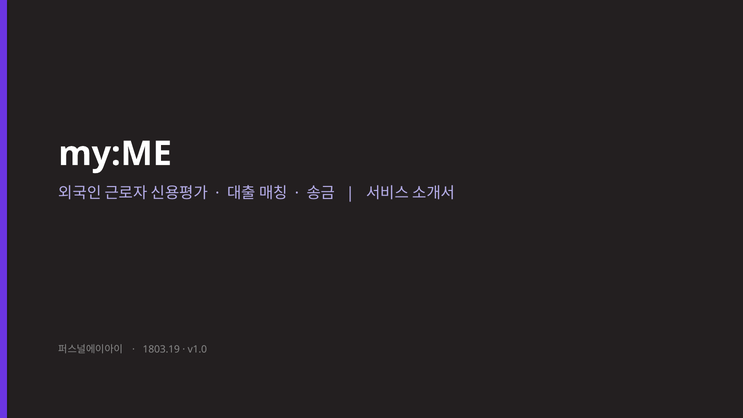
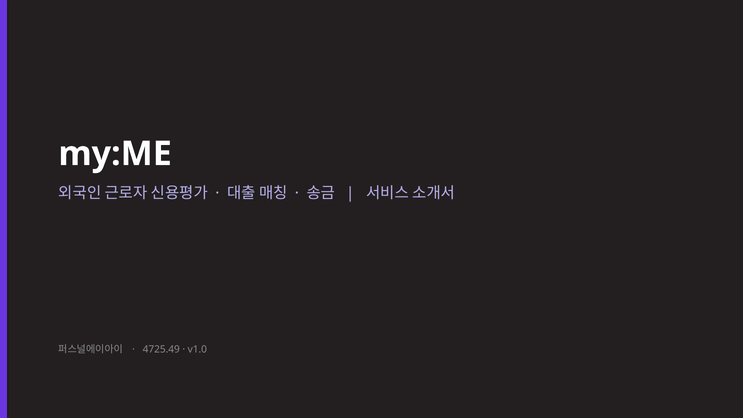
1803.19: 1803.19 -> 4725.49
